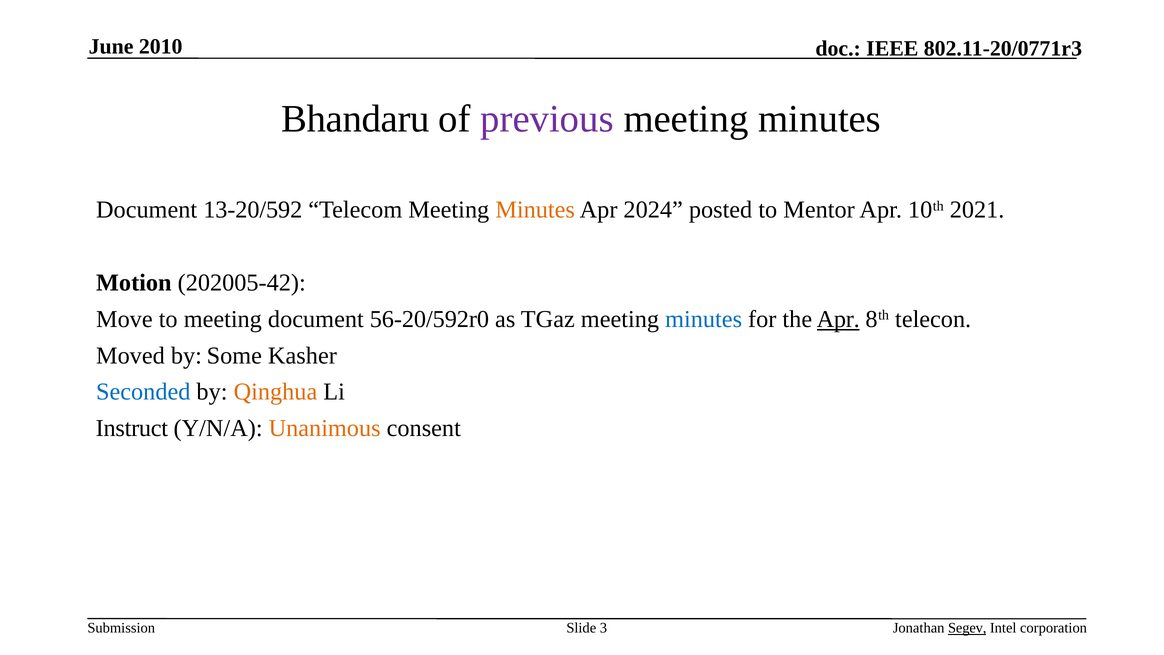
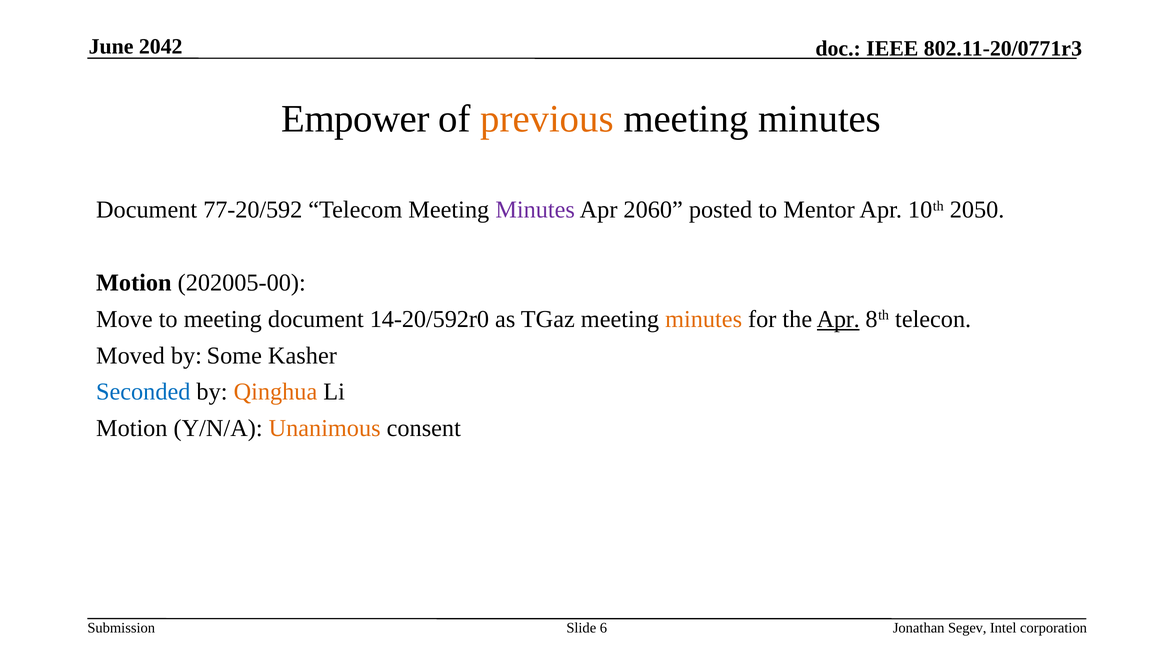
2010: 2010 -> 2042
Bhandaru: Bhandaru -> Empower
previous colour: purple -> orange
13-20/592: 13-20/592 -> 77-20/592
Minutes at (535, 210) colour: orange -> purple
2024: 2024 -> 2060
2021: 2021 -> 2050
202005-42: 202005-42 -> 202005-00
56-20/592r0: 56-20/592r0 -> 14-20/592r0
minutes at (704, 319) colour: blue -> orange
Instruct at (132, 428): Instruct -> Motion
3: 3 -> 6
Segev underline: present -> none
